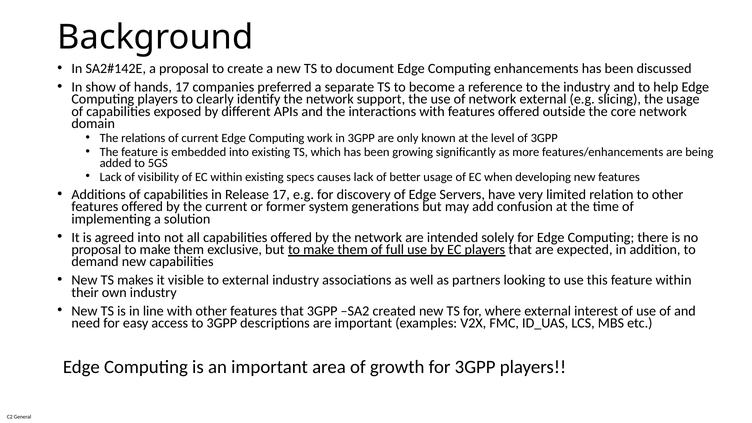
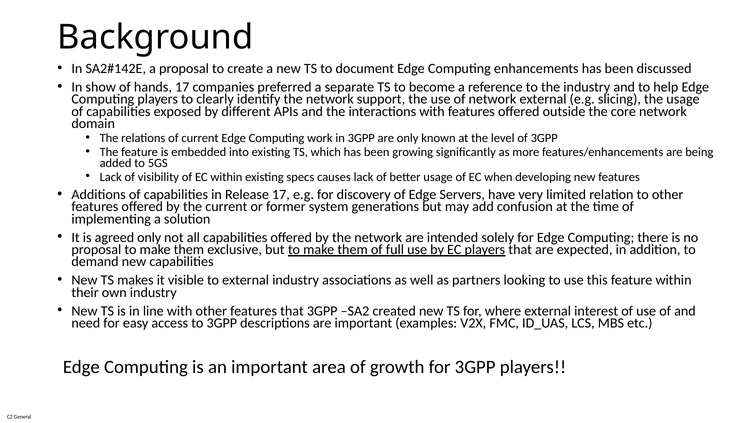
agreed into: into -> only
